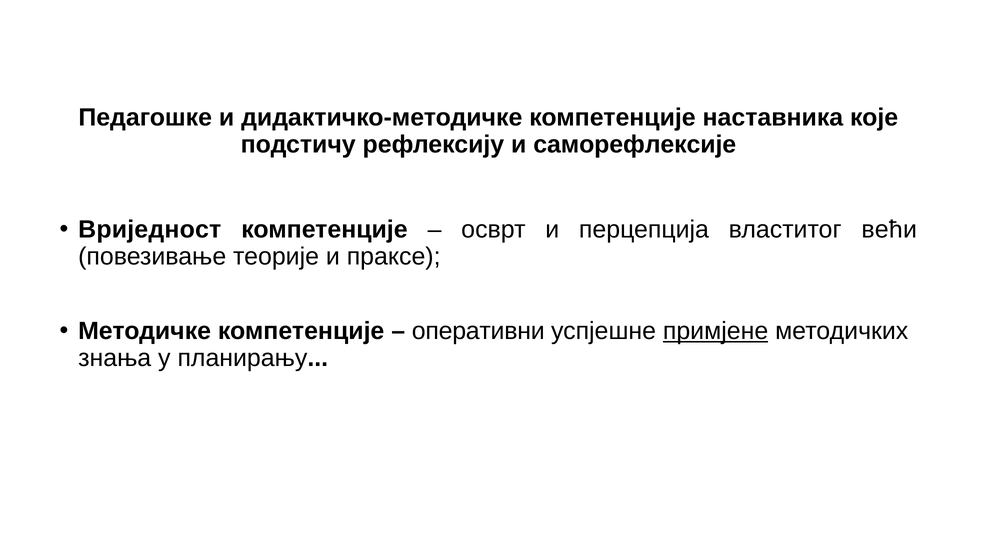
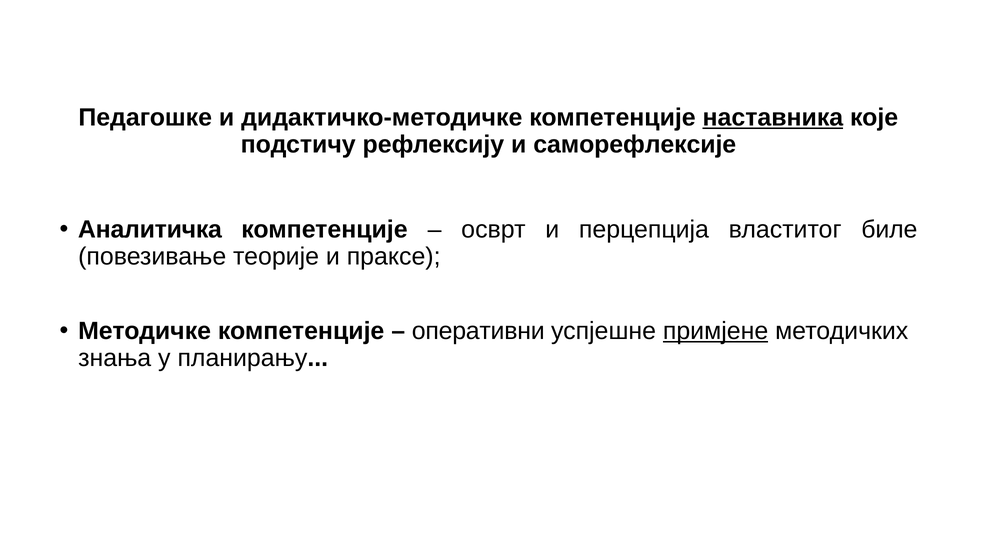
наставника underline: none -> present
Вриједност: Вриједност -> Аналитичка
већи: већи -> биле
